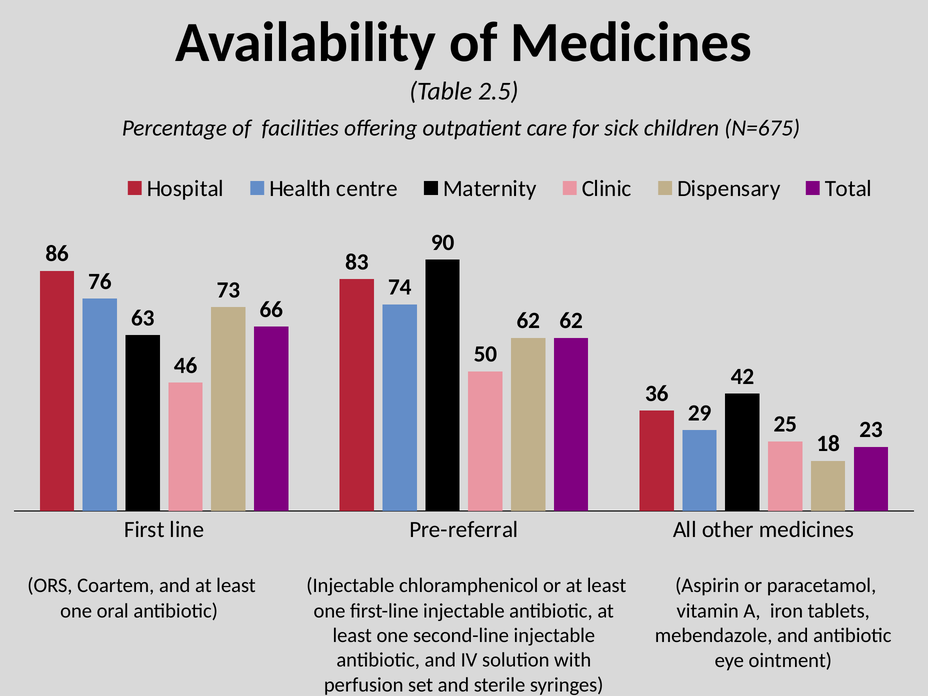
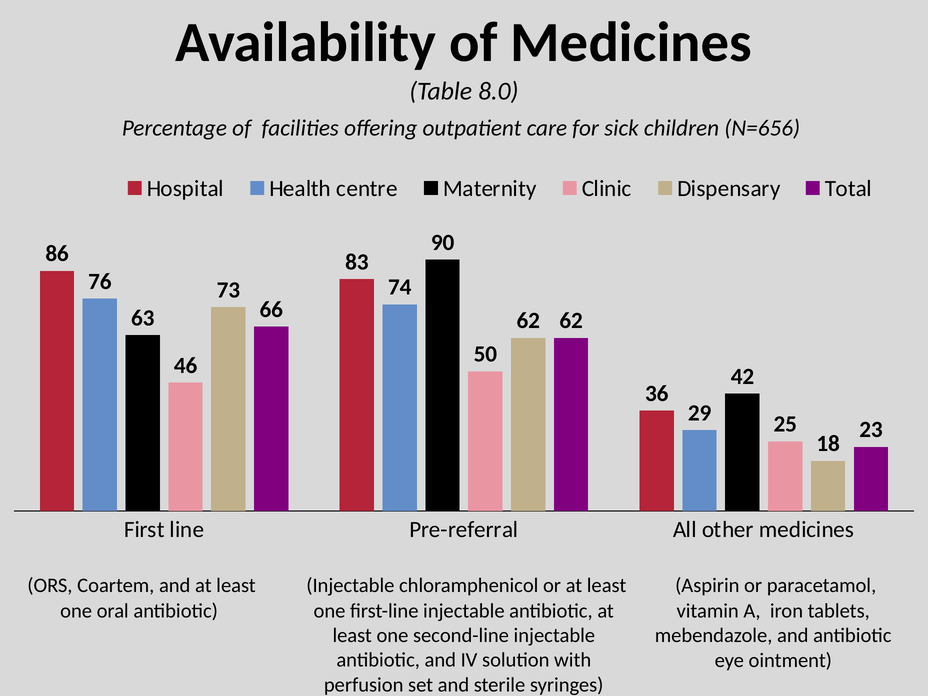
2.5: 2.5 -> 8.0
N=675: N=675 -> N=656
